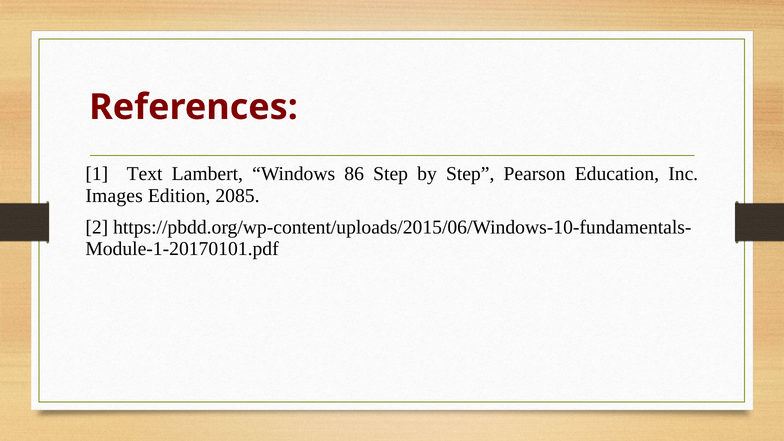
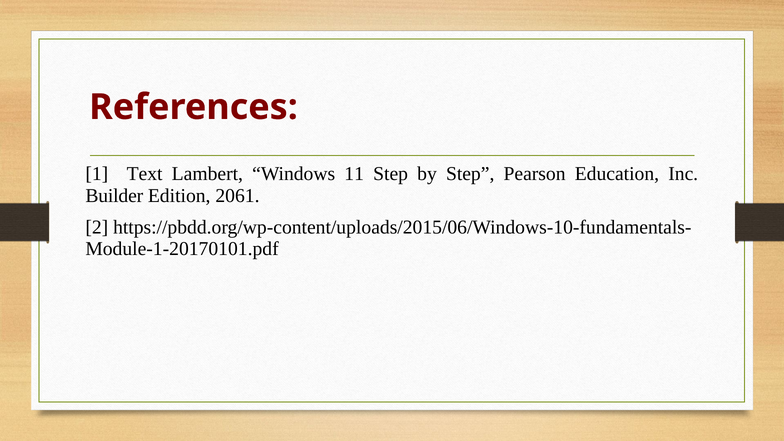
86: 86 -> 11
Images: Images -> Builder
2085: 2085 -> 2061
